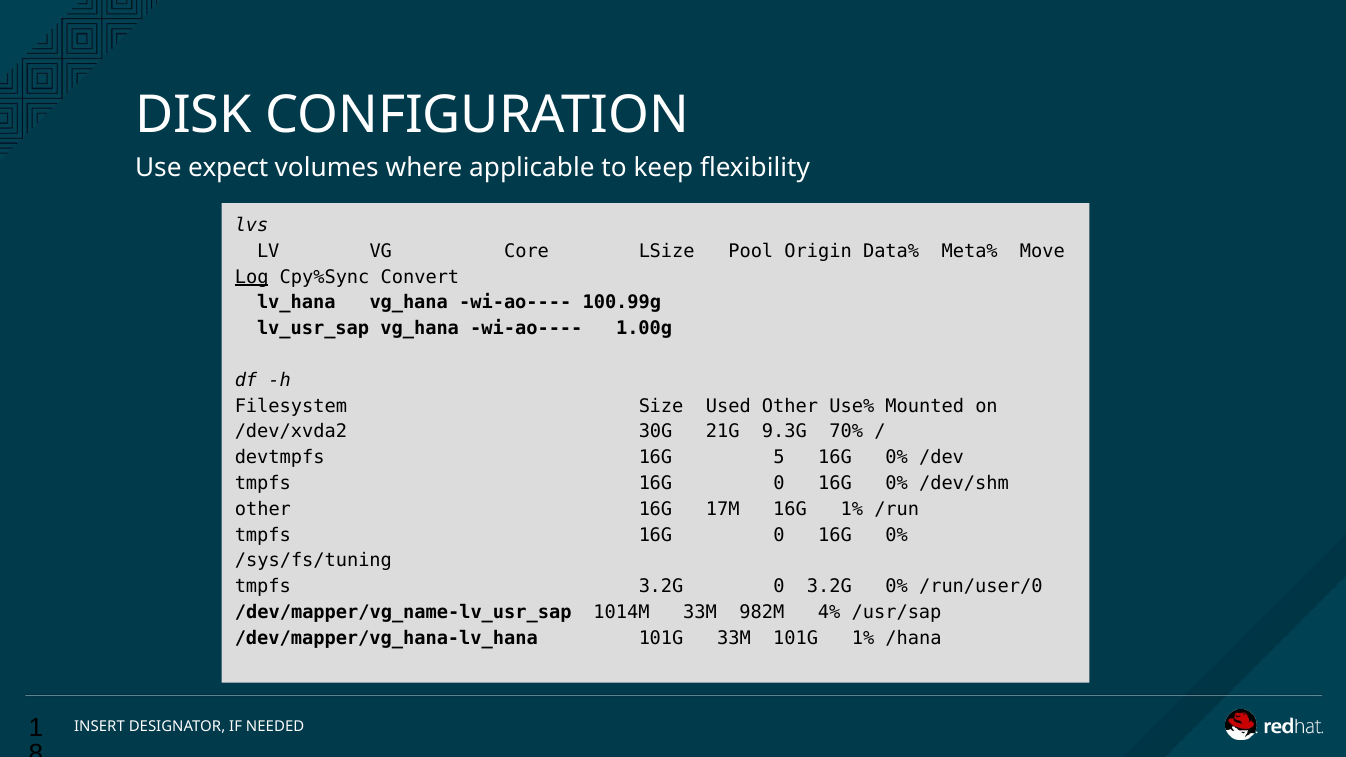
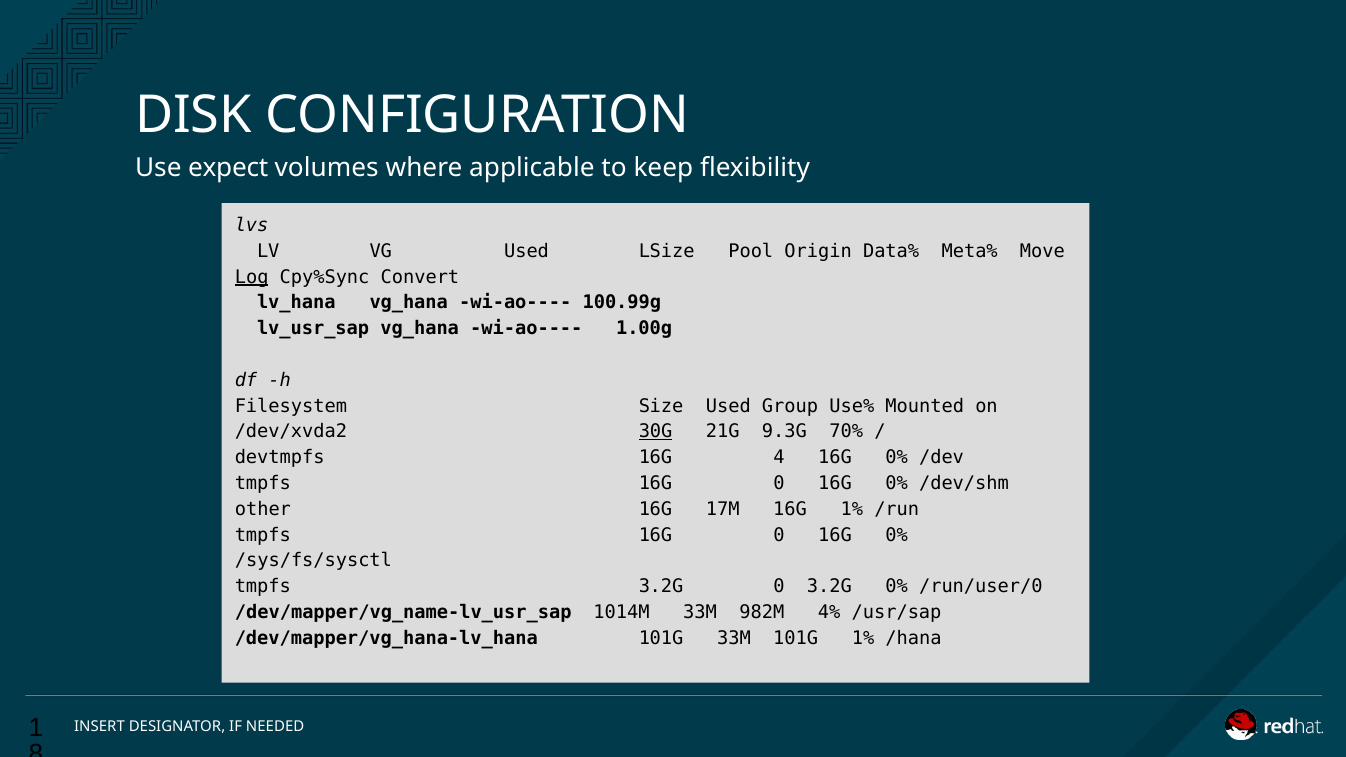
VG Core: Core -> Used
Used Other: Other -> Group
30G underline: none -> present
5: 5 -> 4
/sys/fs/tuning: /sys/fs/tuning -> /sys/fs/sysctl
